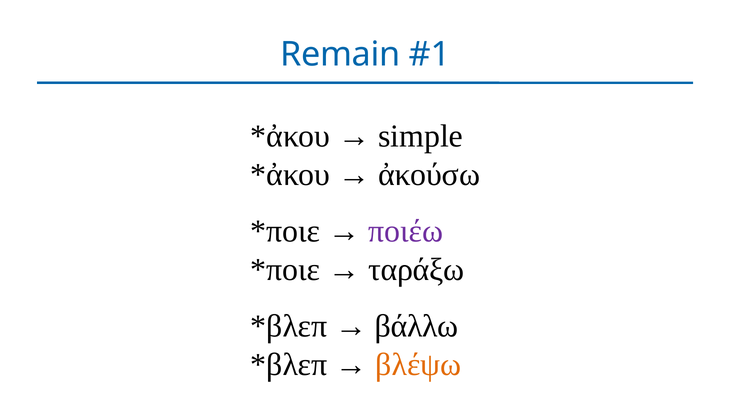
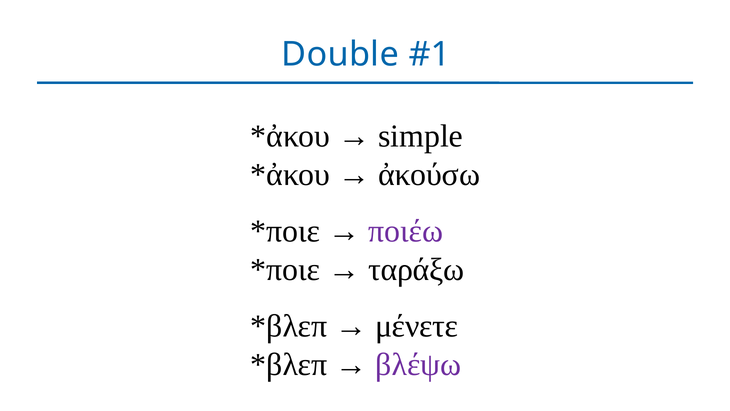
Remain: Remain -> Double
βάλλω: βάλλω -> μένετε
βλέψω colour: orange -> purple
